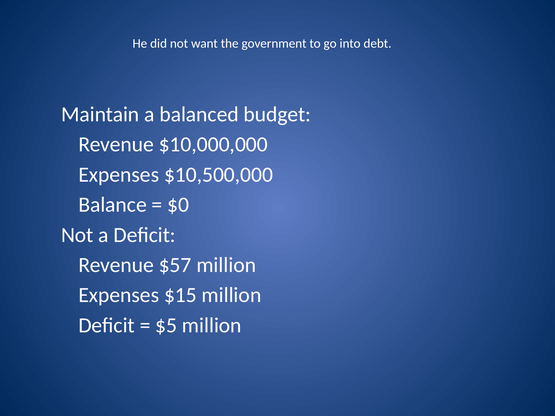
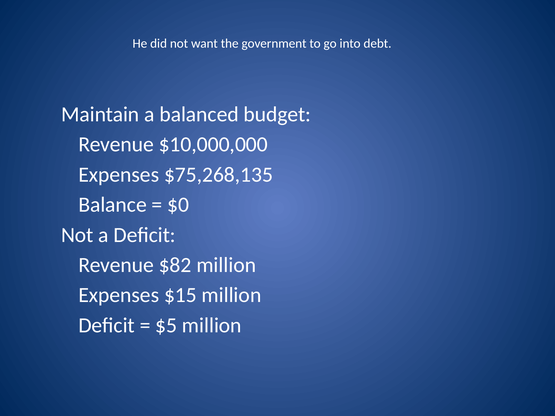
$10,500,000: $10,500,000 -> $75,268,135
$57: $57 -> $82
